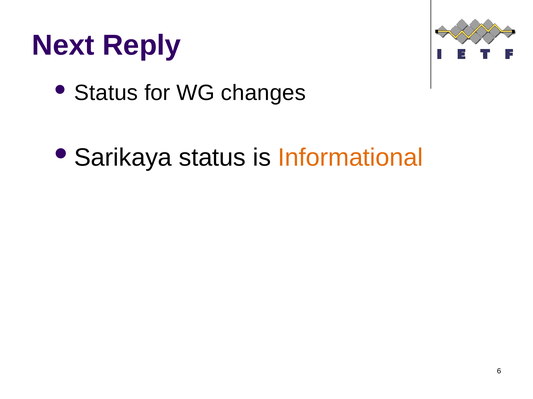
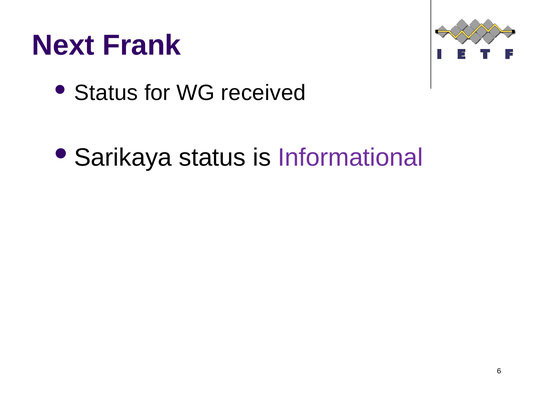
Reply: Reply -> Frank
changes: changes -> received
Informational colour: orange -> purple
